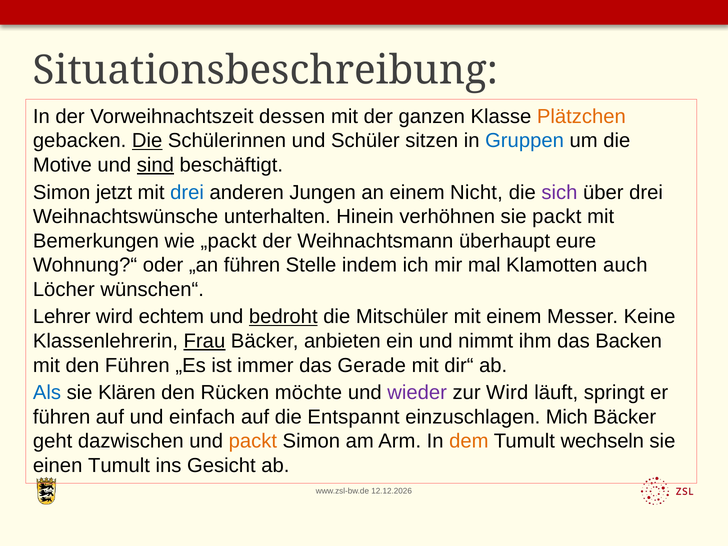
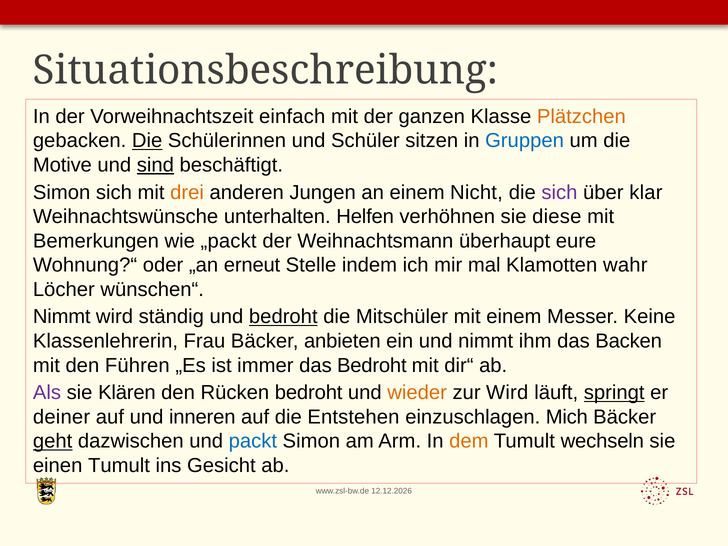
dessen: dessen -> einfach
Simon jetzt: jetzt -> sich
drei at (187, 192) colour: blue -> orange
über drei: drei -> klar
Hinein: Hinein -> Helfen
sie packt: packt -> diese
„an führen: führen -> erneut
auch: auch -> wahr
Lehrer at (62, 317): Lehrer -> Nimmt
echtem: echtem -> ständig
Frau underline: present -> none
das Gerade: Gerade -> Bedroht
Als colour: blue -> purple
Rücken möchte: möchte -> bedroht
wieder colour: purple -> orange
springt underline: none -> present
führen at (62, 417): führen -> deiner
einfach: einfach -> inneren
Entspannt: Entspannt -> Entstehen
geht underline: none -> present
packt at (253, 441) colour: orange -> blue
